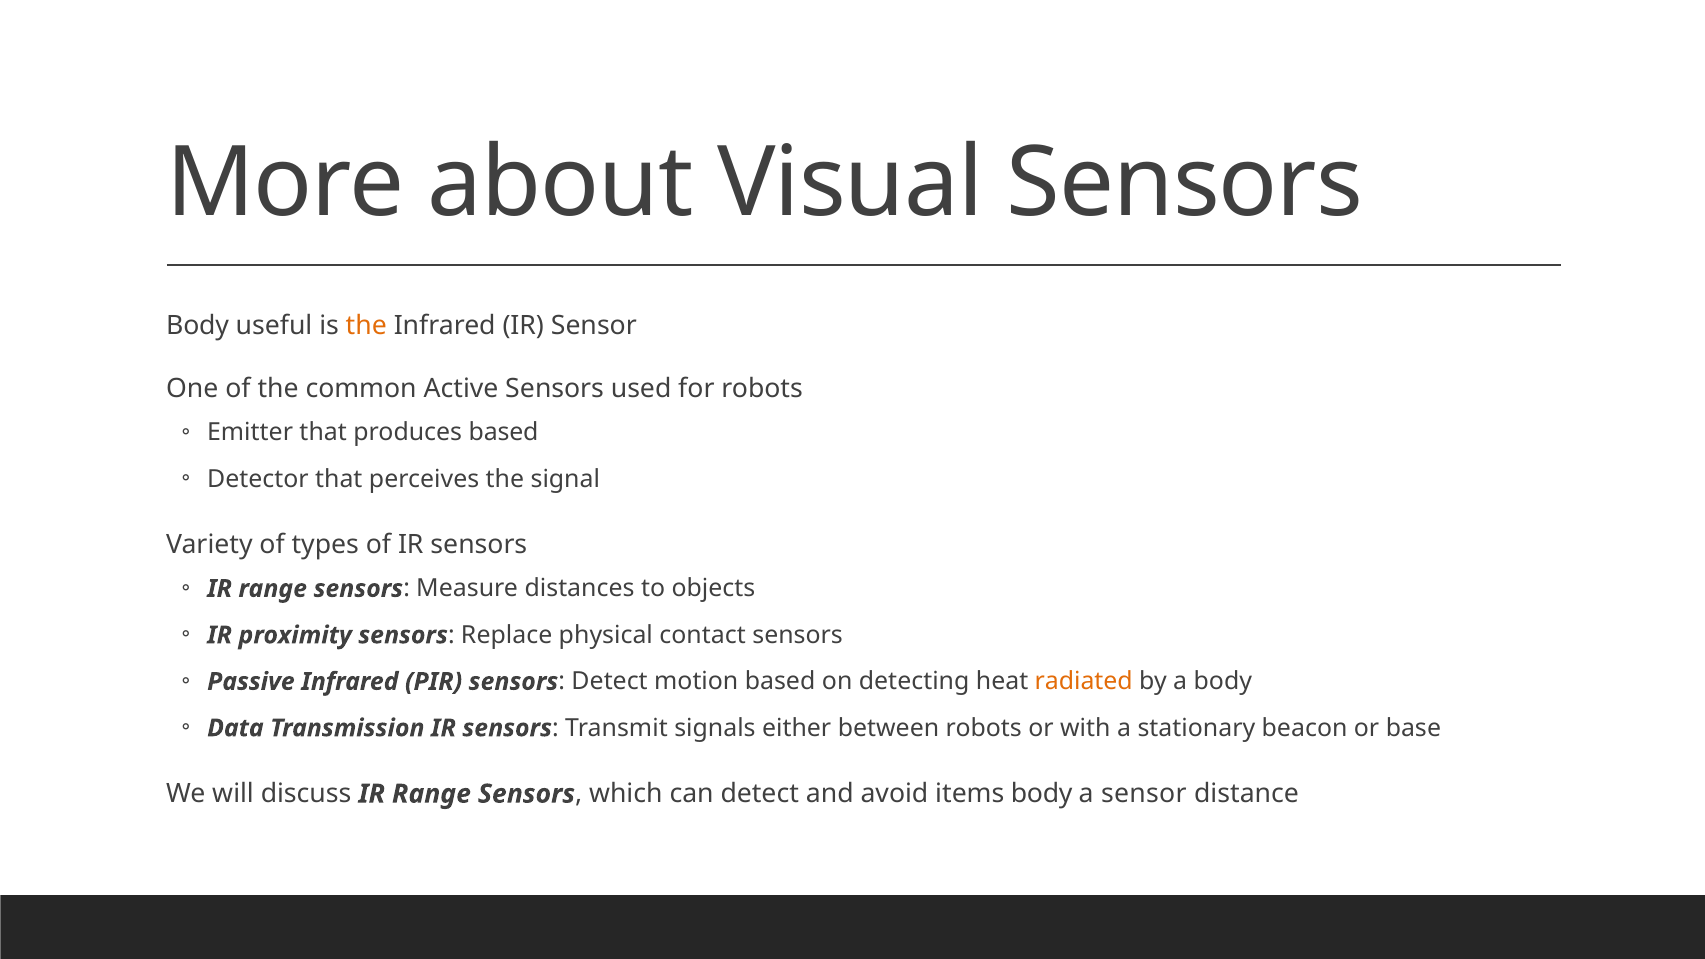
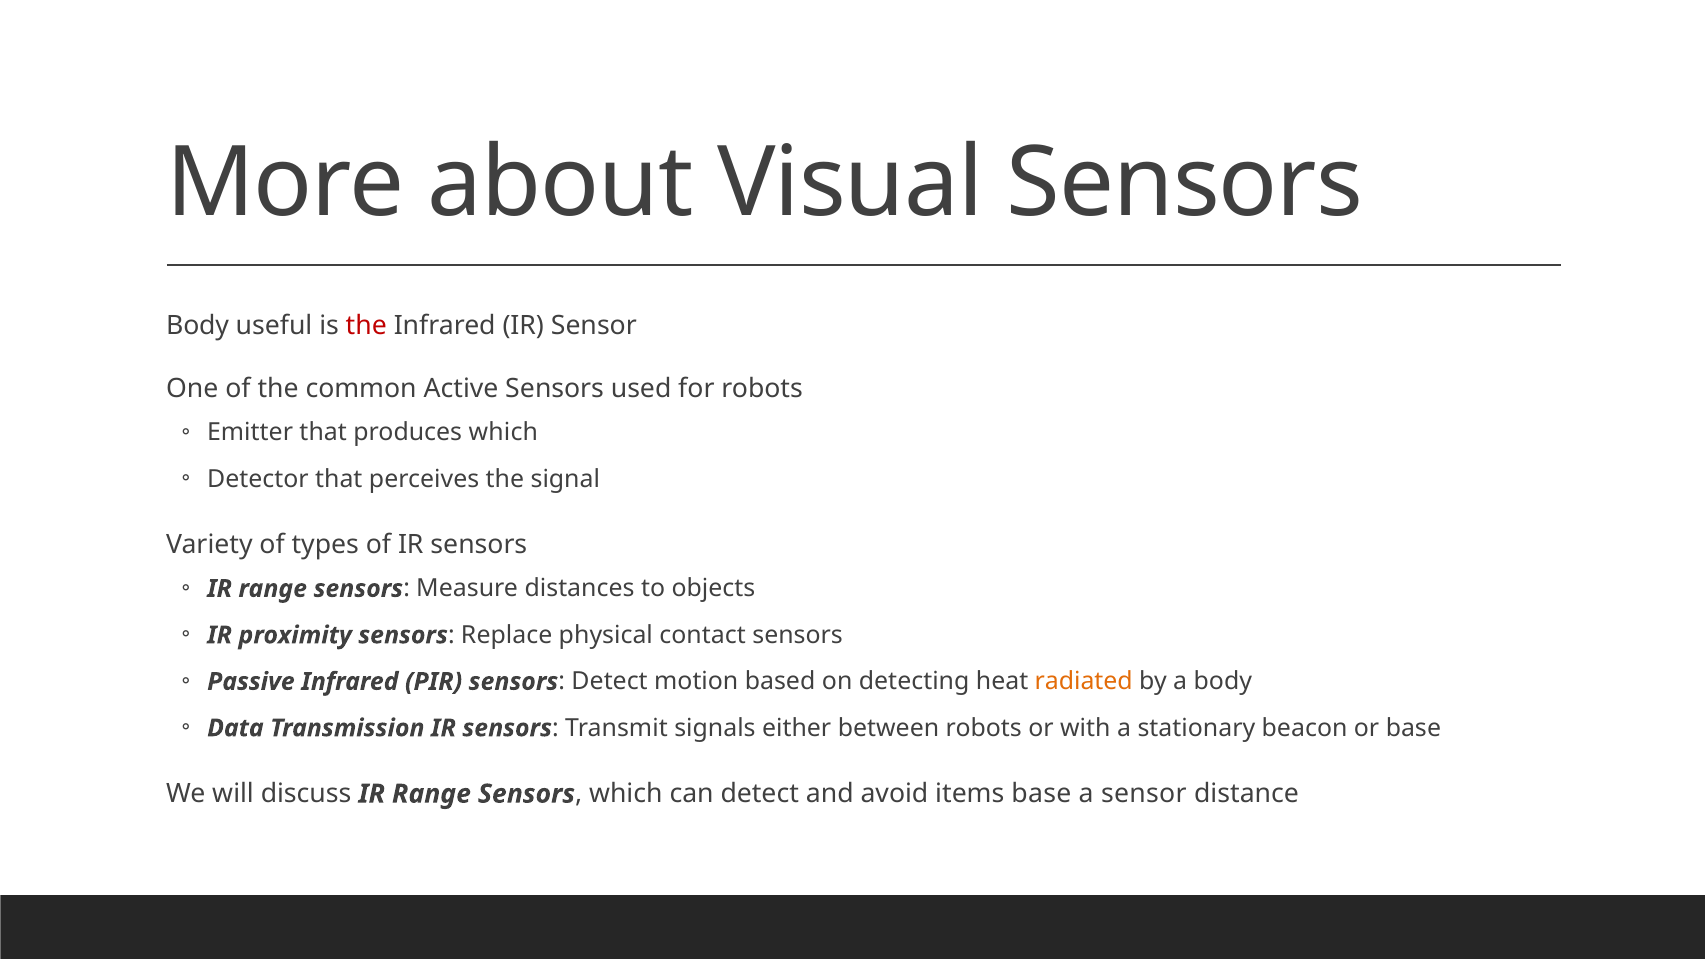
the at (366, 325) colour: orange -> red
produces based: based -> which
items body: body -> base
